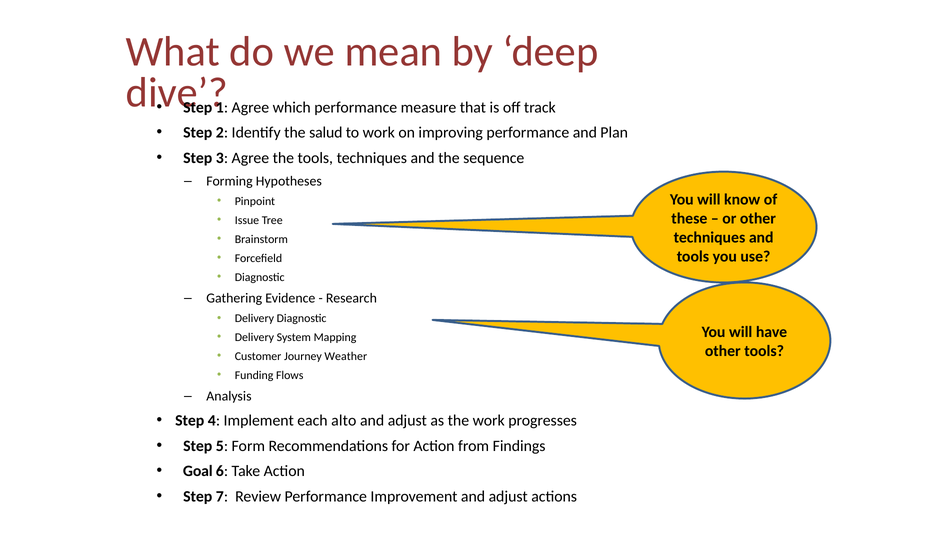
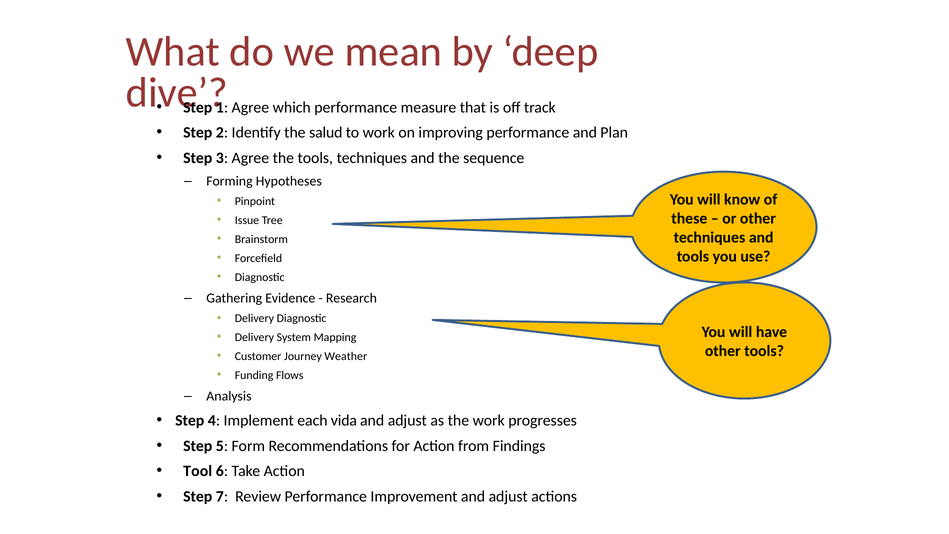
alto: alto -> vida
Goal: Goal -> Tool
